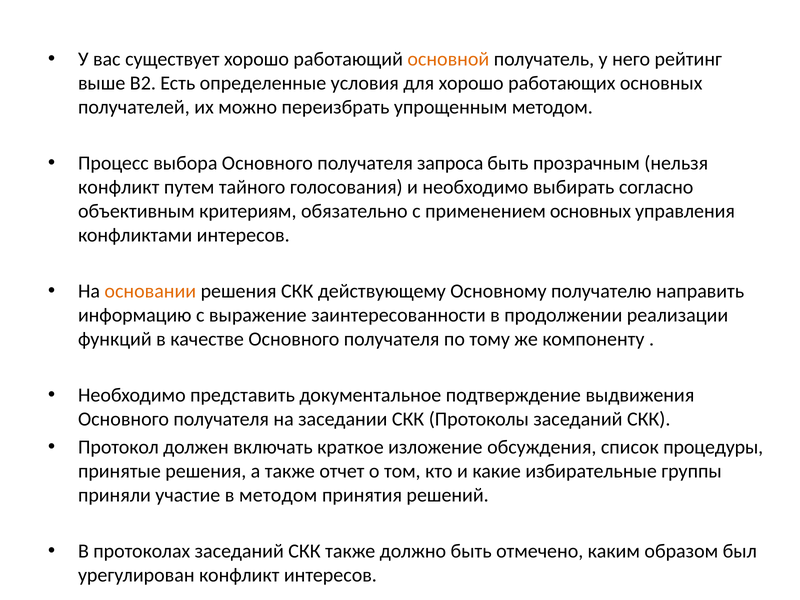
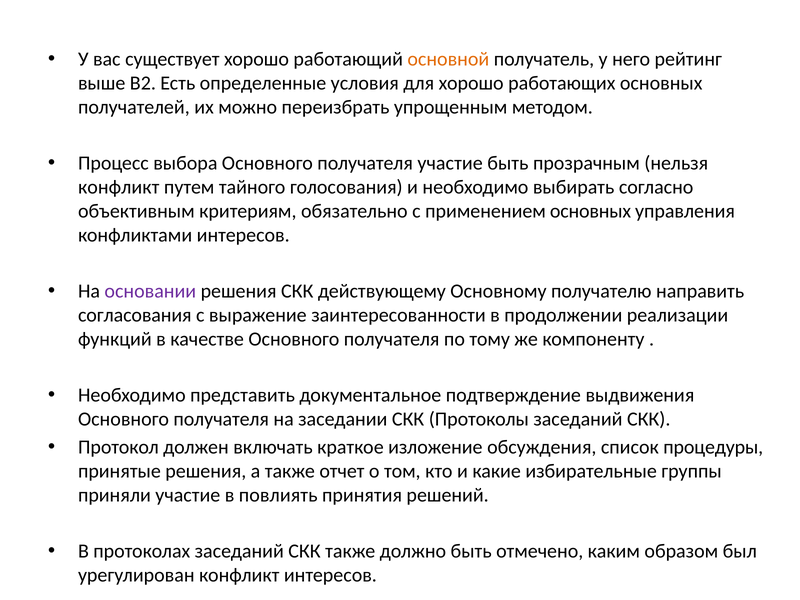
получателя запроса: запроса -> участие
основании colour: orange -> purple
информацию: информацию -> согласования
в методом: методом -> повлиять
